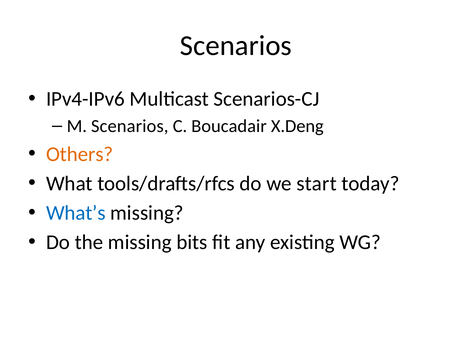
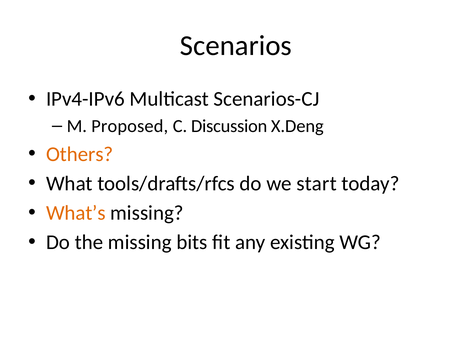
M Scenarios: Scenarios -> Proposed
Boucadair: Boucadair -> Discussion
What’s colour: blue -> orange
